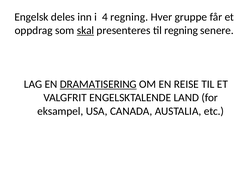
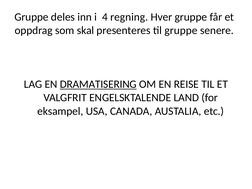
Engelsk at (31, 17): Engelsk -> Gruppe
skal underline: present -> none
til regning: regning -> gruppe
